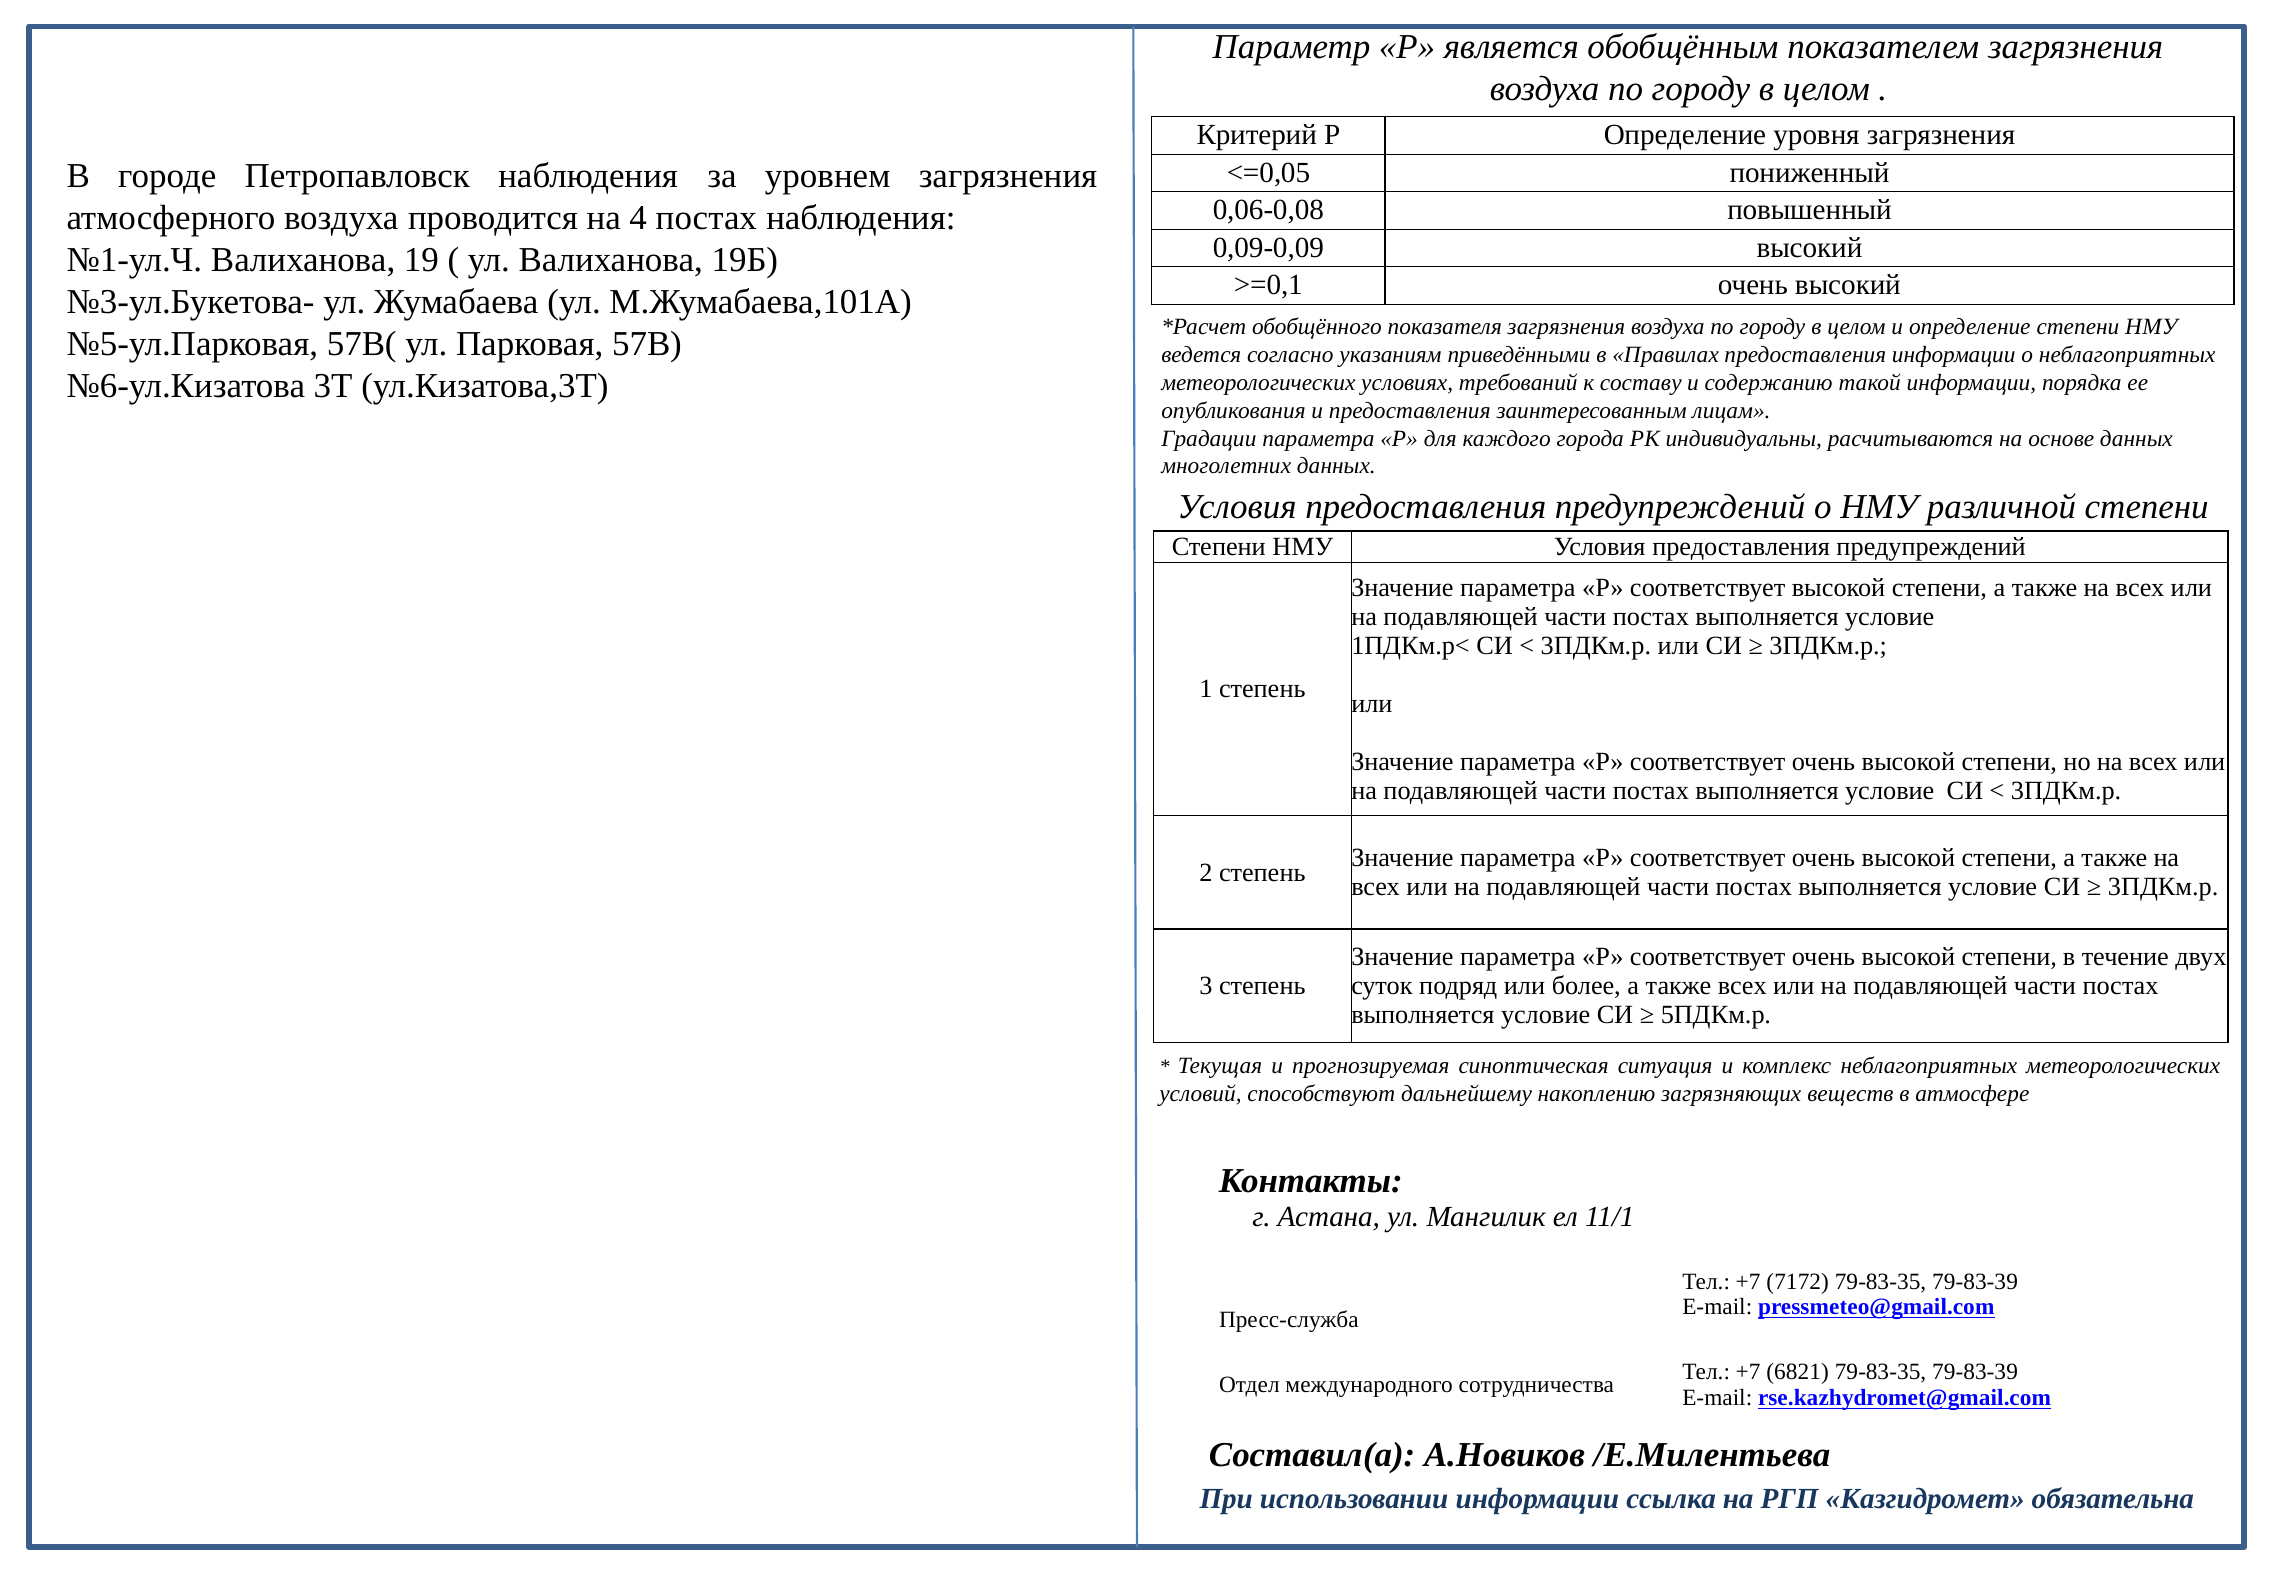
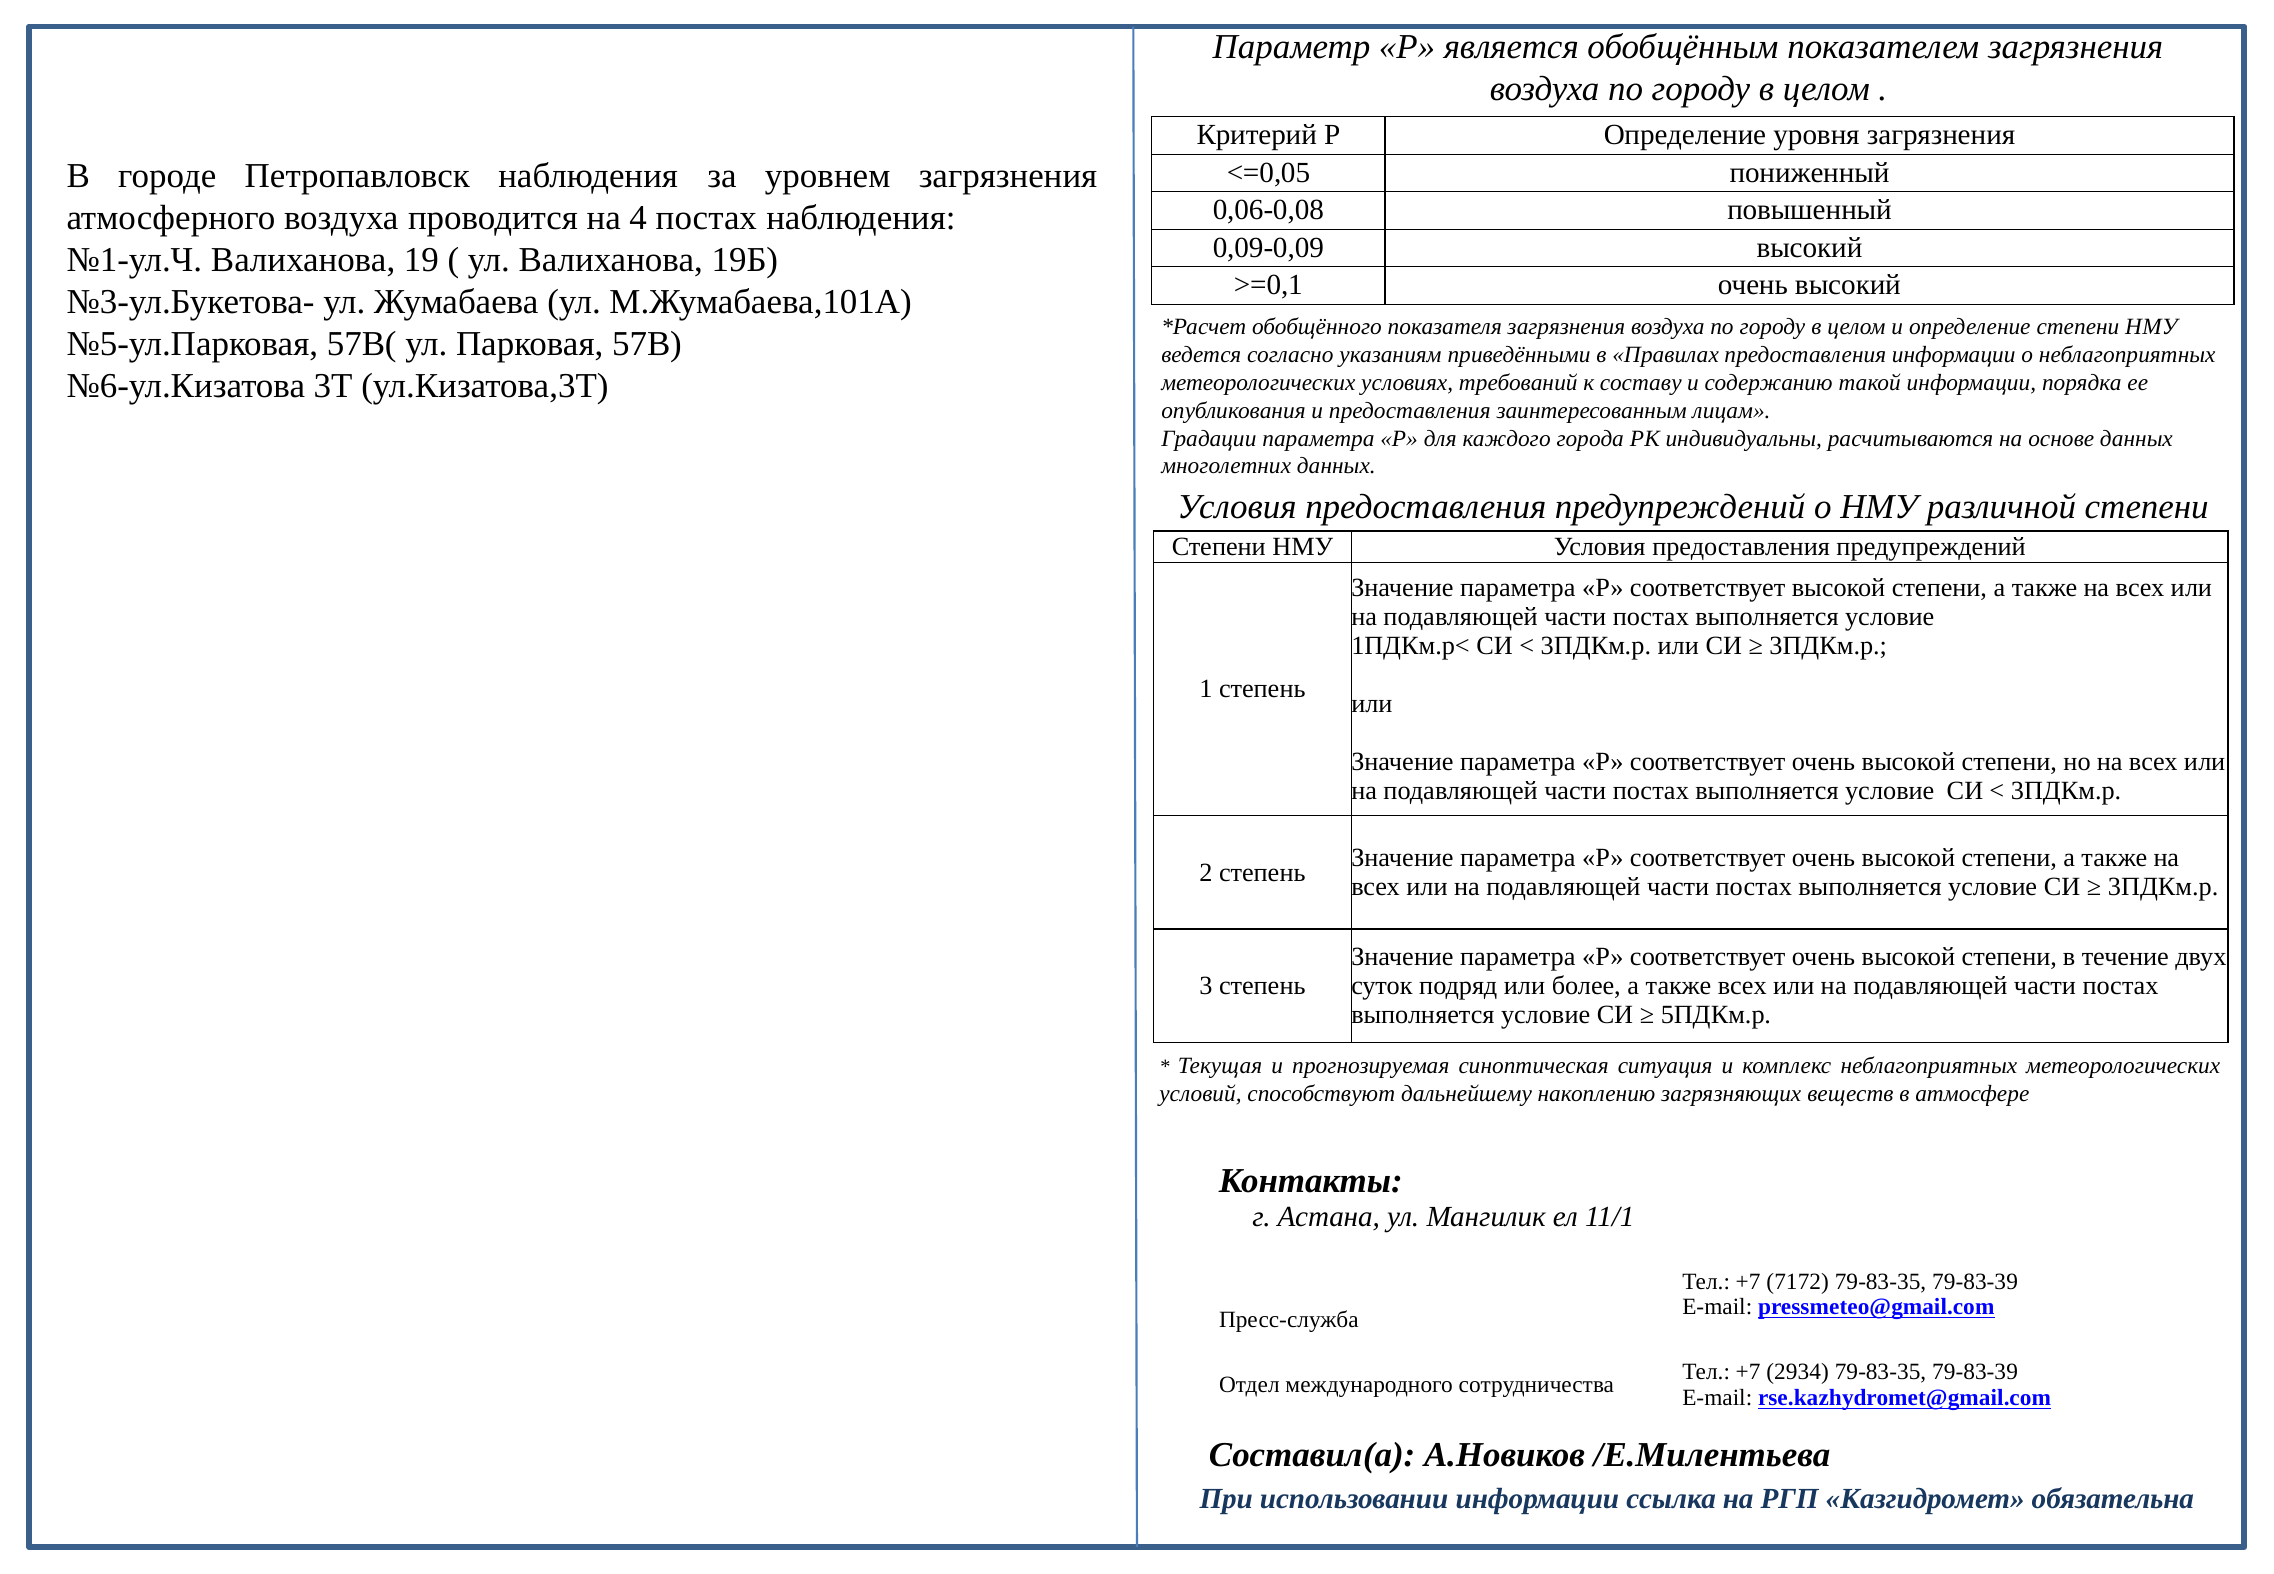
6821: 6821 -> 2934
